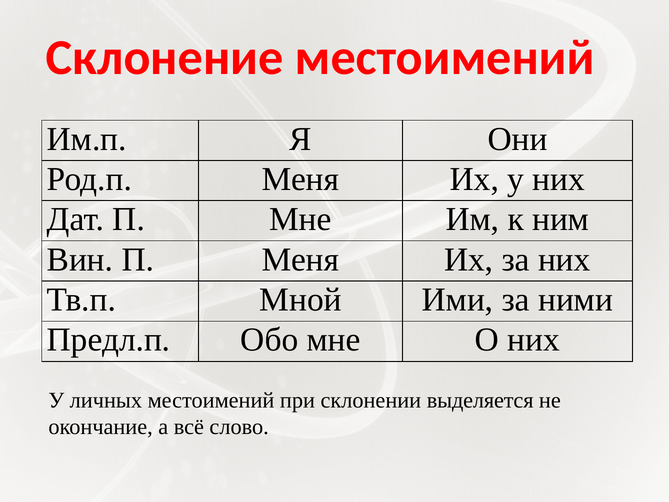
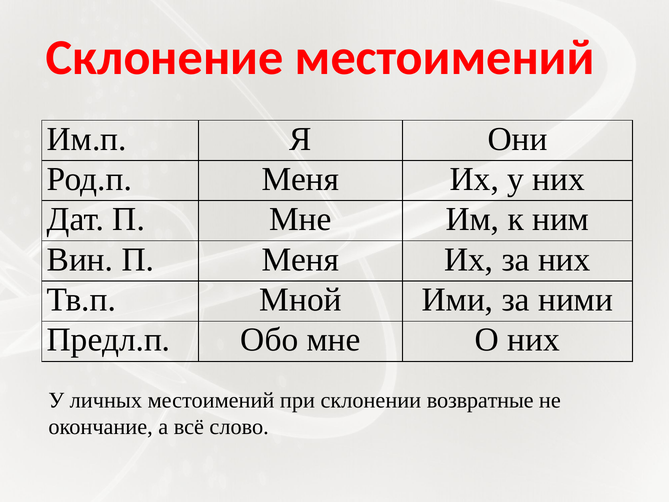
выделяется: выделяется -> возвратные
